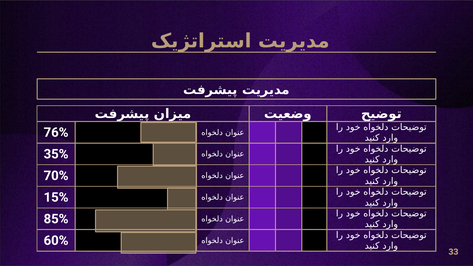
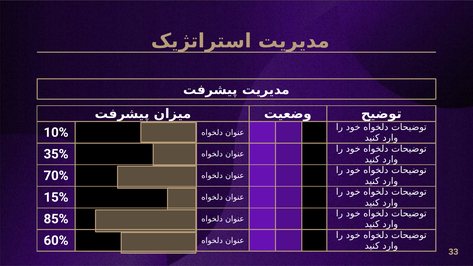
76%: 76% -> 10%
